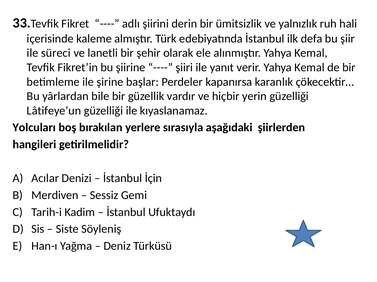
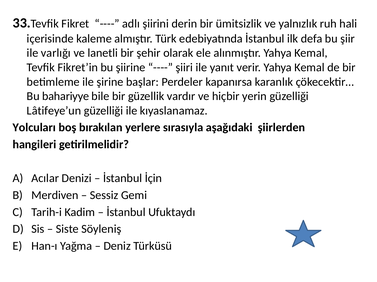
süreci: süreci -> varlığı
yârlardan: yârlardan -> bahariyye
